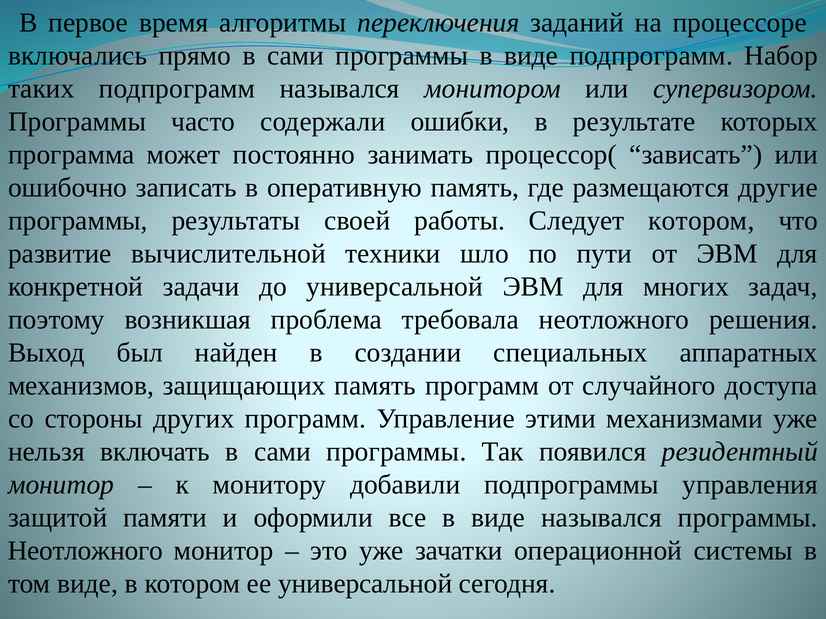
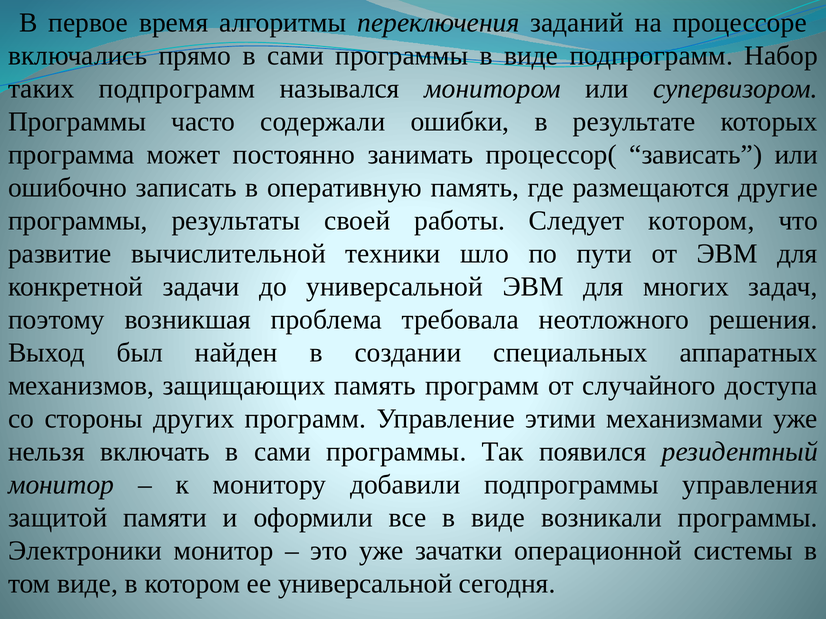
виде назывался: назывался -> возникали
Неотложного at (85, 551): Неотложного -> Электроники
